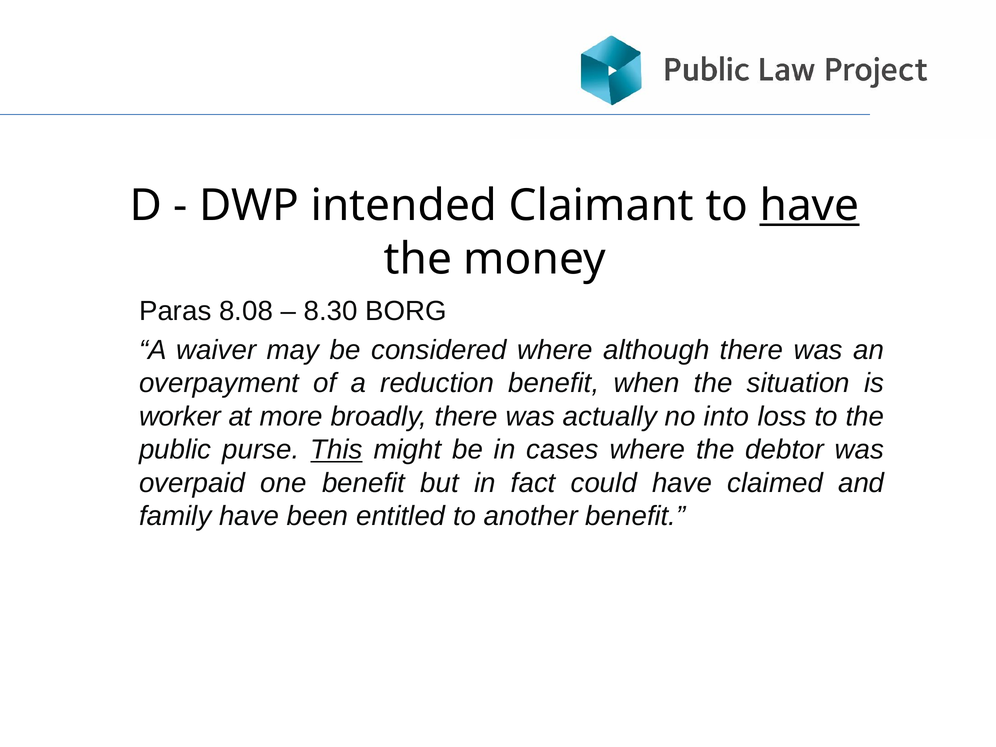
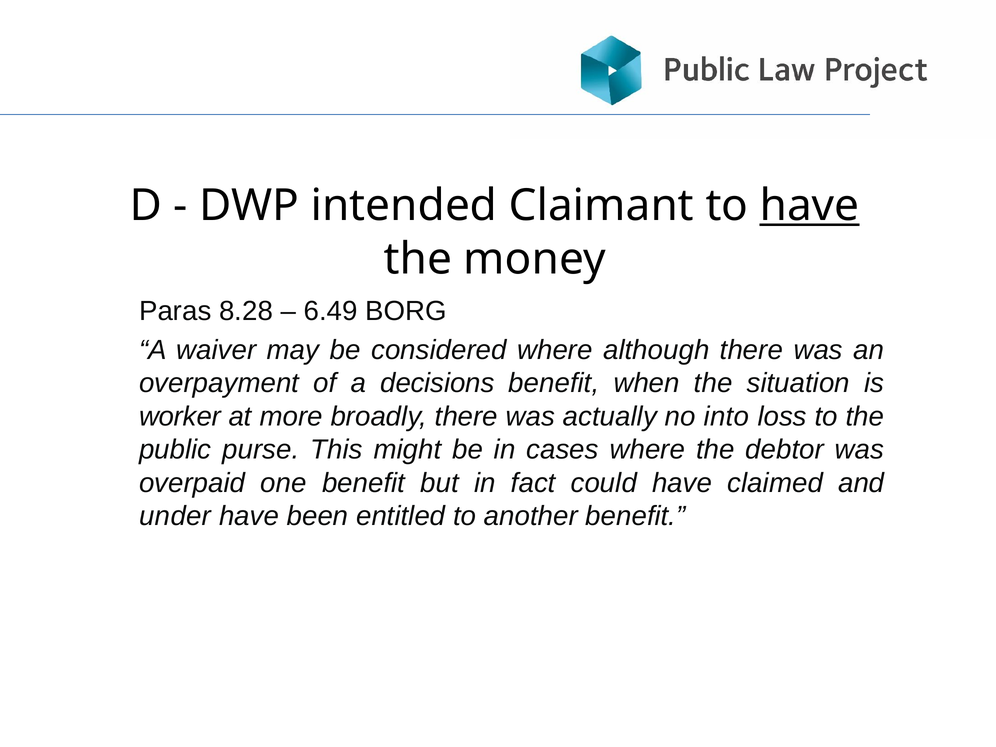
8.08: 8.08 -> 8.28
8.30: 8.30 -> 6.49
reduction: reduction -> decisions
This underline: present -> none
family: family -> under
